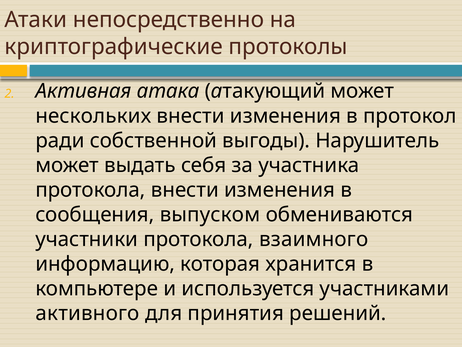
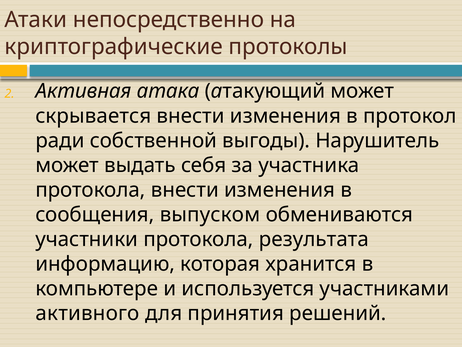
нескольких: нескольких -> скрывается
взаимного: взаимного -> результата
